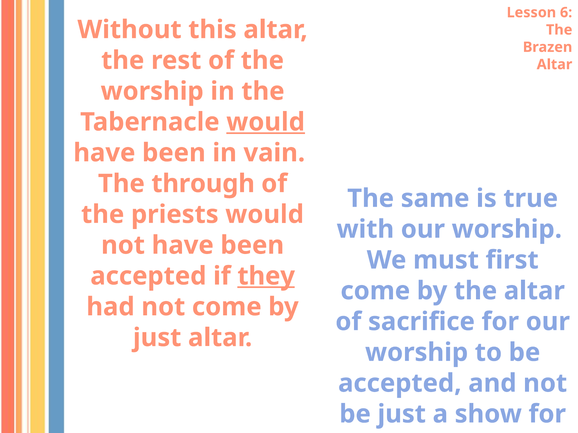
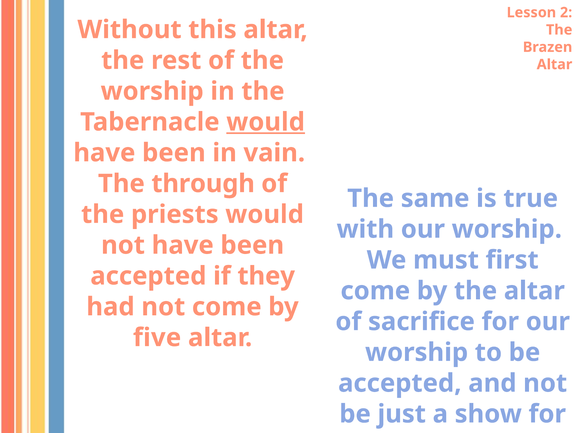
6: 6 -> 2
they underline: present -> none
just at (157, 338): just -> five
